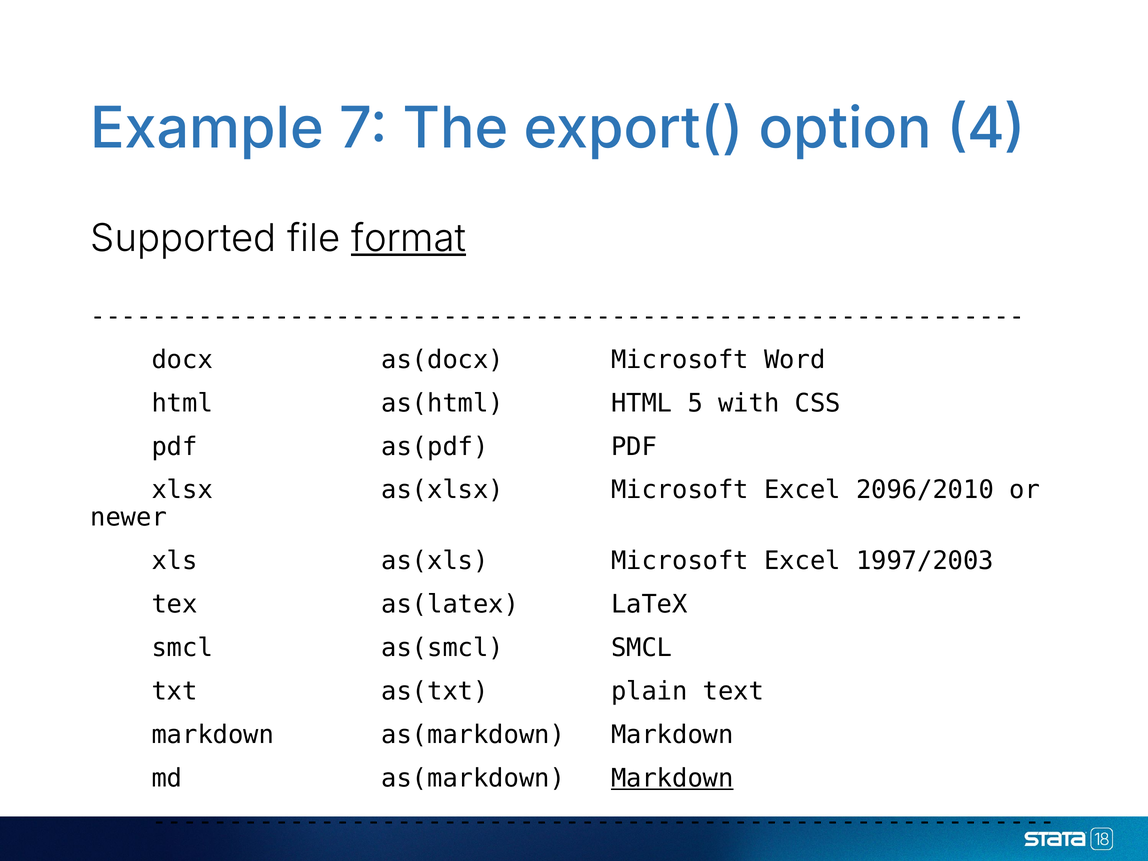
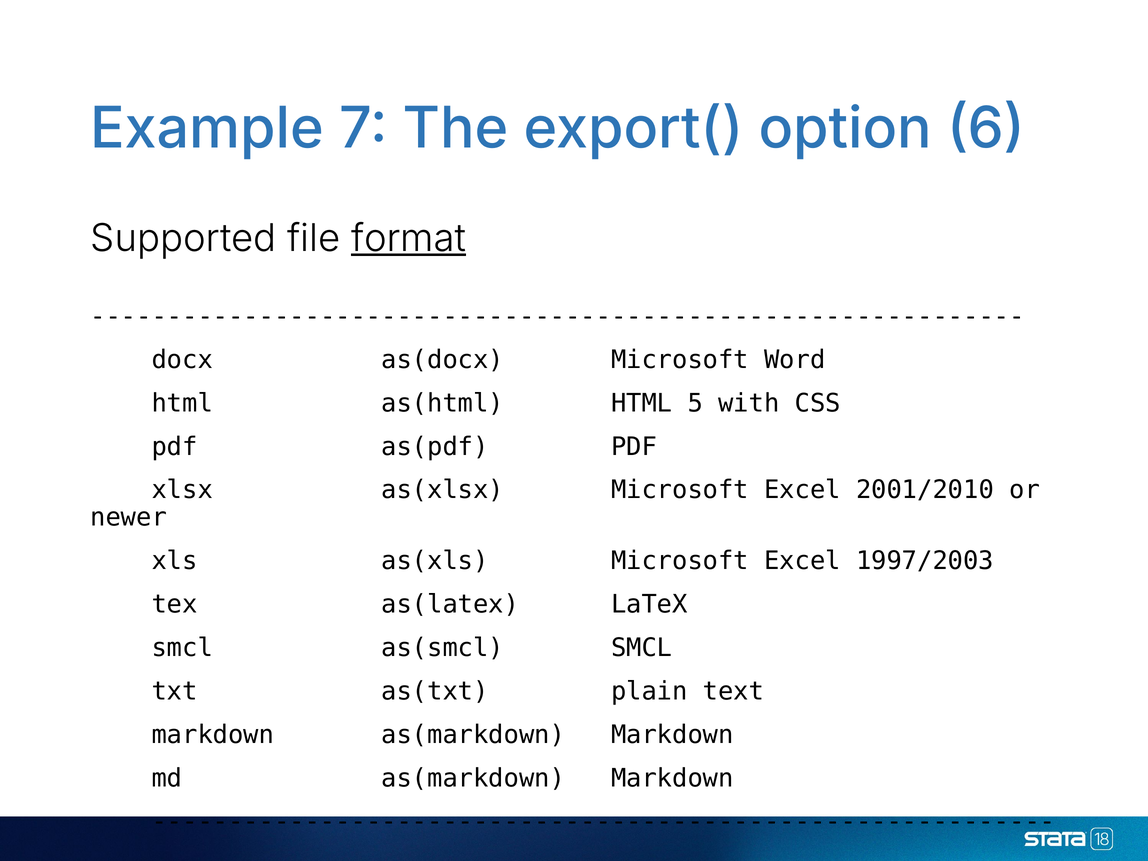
4: 4 -> 6
2096/2010: 2096/2010 -> 2001/2010
Markdown at (672, 778) underline: present -> none
